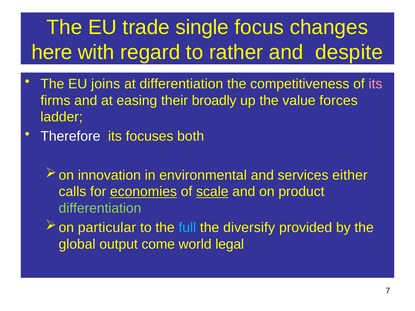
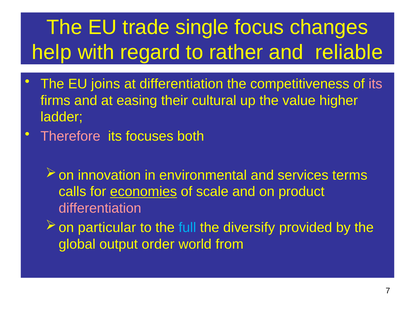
here: here -> help
despite: despite -> reliable
broadly: broadly -> cultural
forces: forces -> higher
Therefore colour: white -> pink
either: either -> terms
scale underline: present -> none
differentiation at (100, 208) colour: light green -> pink
come: come -> order
legal: legal -> from
